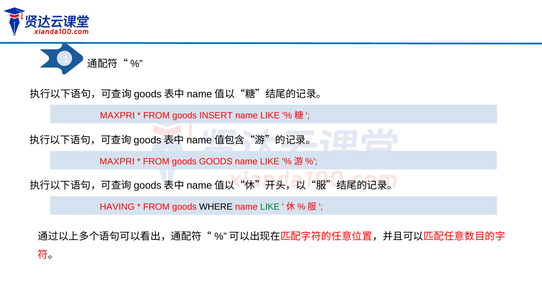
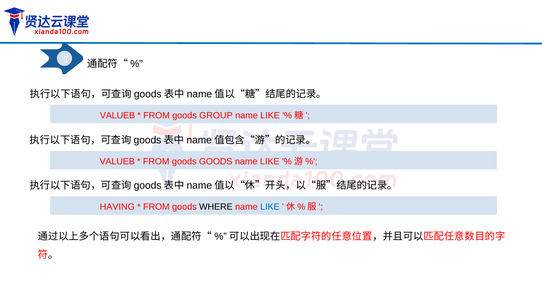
MAXPRI at (117, 115): MAXPRI -> VALUEB
INSERT: INSERT -> GROUP
MAXPRI at (117, 161): MAXPRI -> VALUEB
LIKE at (270, 207) colour: green -> blue
